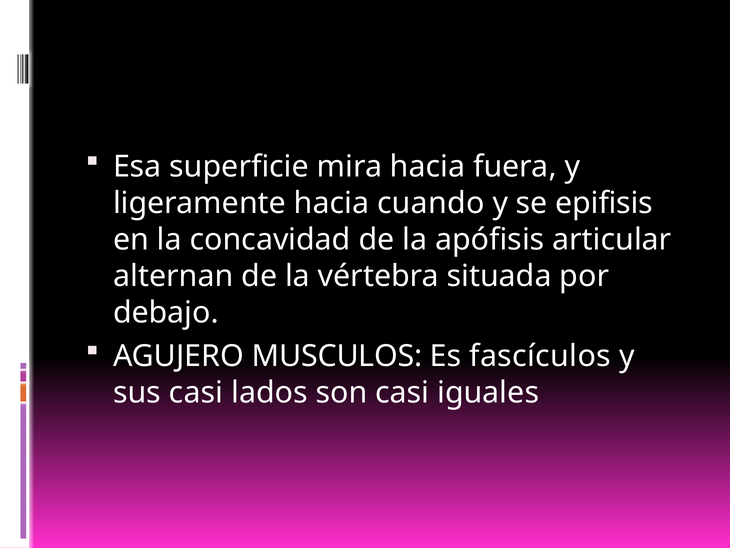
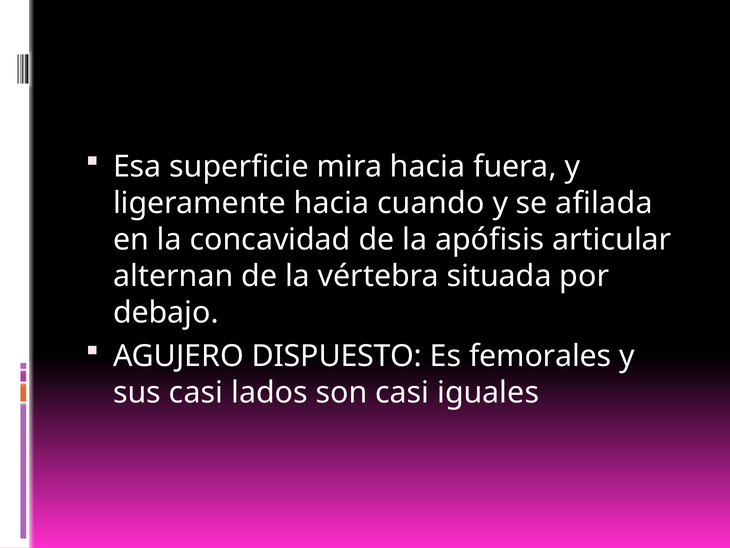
epifisis: epifisis -> afilada
MUSCULOS: MUSCULOS -> DISPUESTO
fascículos: fascículos -> femorales
